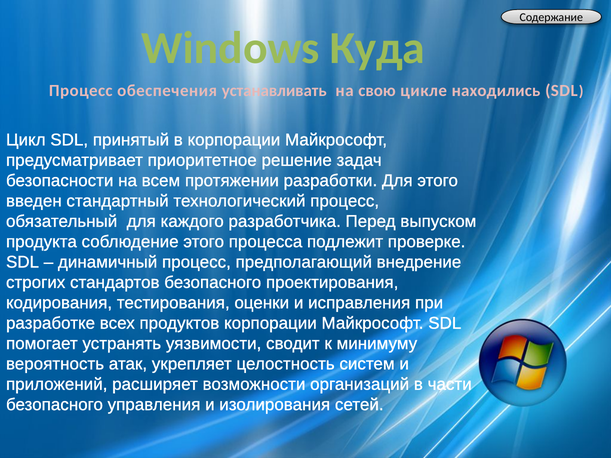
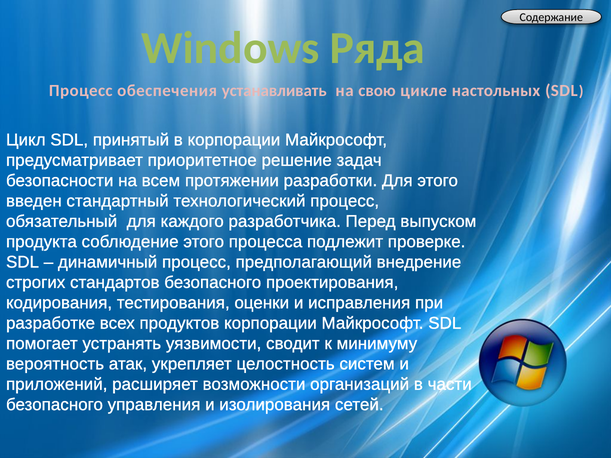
Куда: Куда -> Ряда
находились: находились -> настольных
